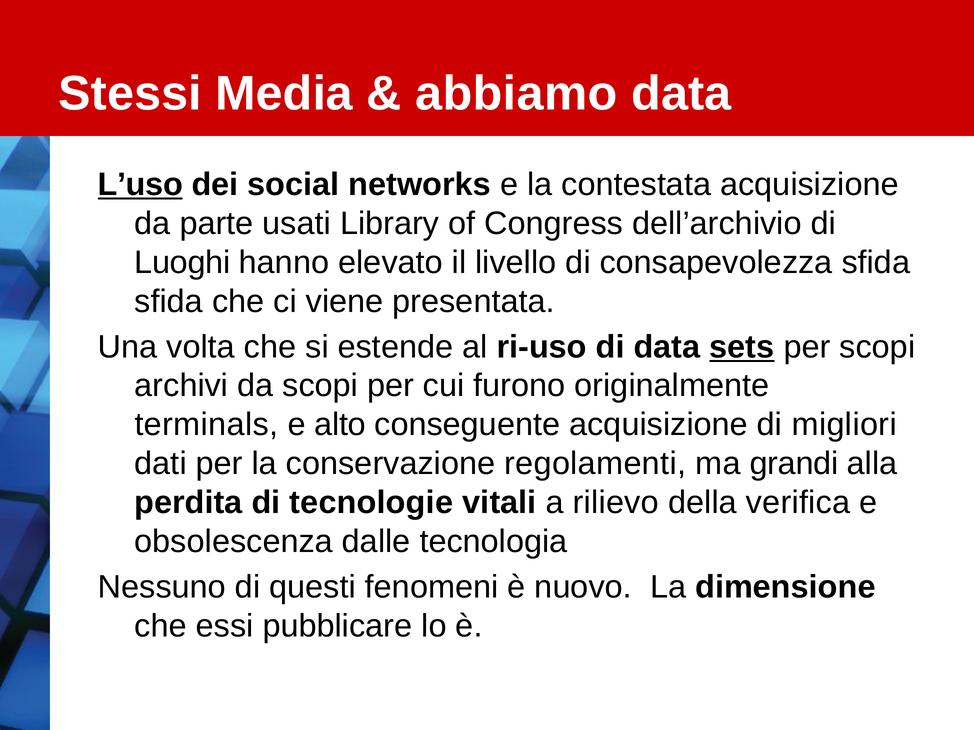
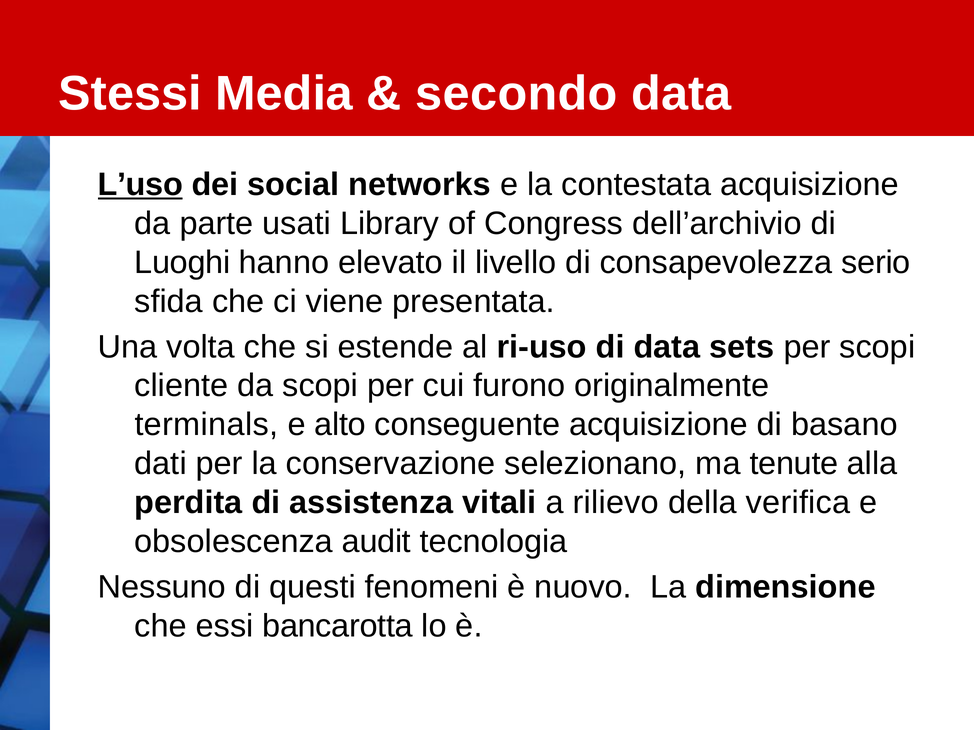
abbiamo: abbiamo -> secondo
consapevolezza sfida: sfida -> serio
sets underline: present -> none
archivi: archivi -> cliente
migliori: migliori -> basano
regolamenti: regolamenti -> selezionano
grandi: grandi -> tenute
tecnologie: tecnologie -> assistenza
dalle: dalle -> audit
pubblicare: pubblicare -> bancarotta
